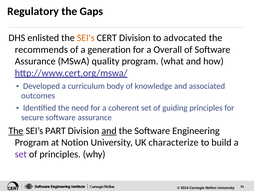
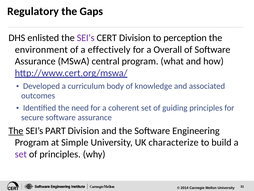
SEI’s at (86, 38) colour: orange -> purple
advocated: advocated -> perception
recommends: recommends -> environment
generation: generation -> effectively
quality: quality -> central
and at (109, 130) underline: present -> none
Notion: Notion -> Simple
